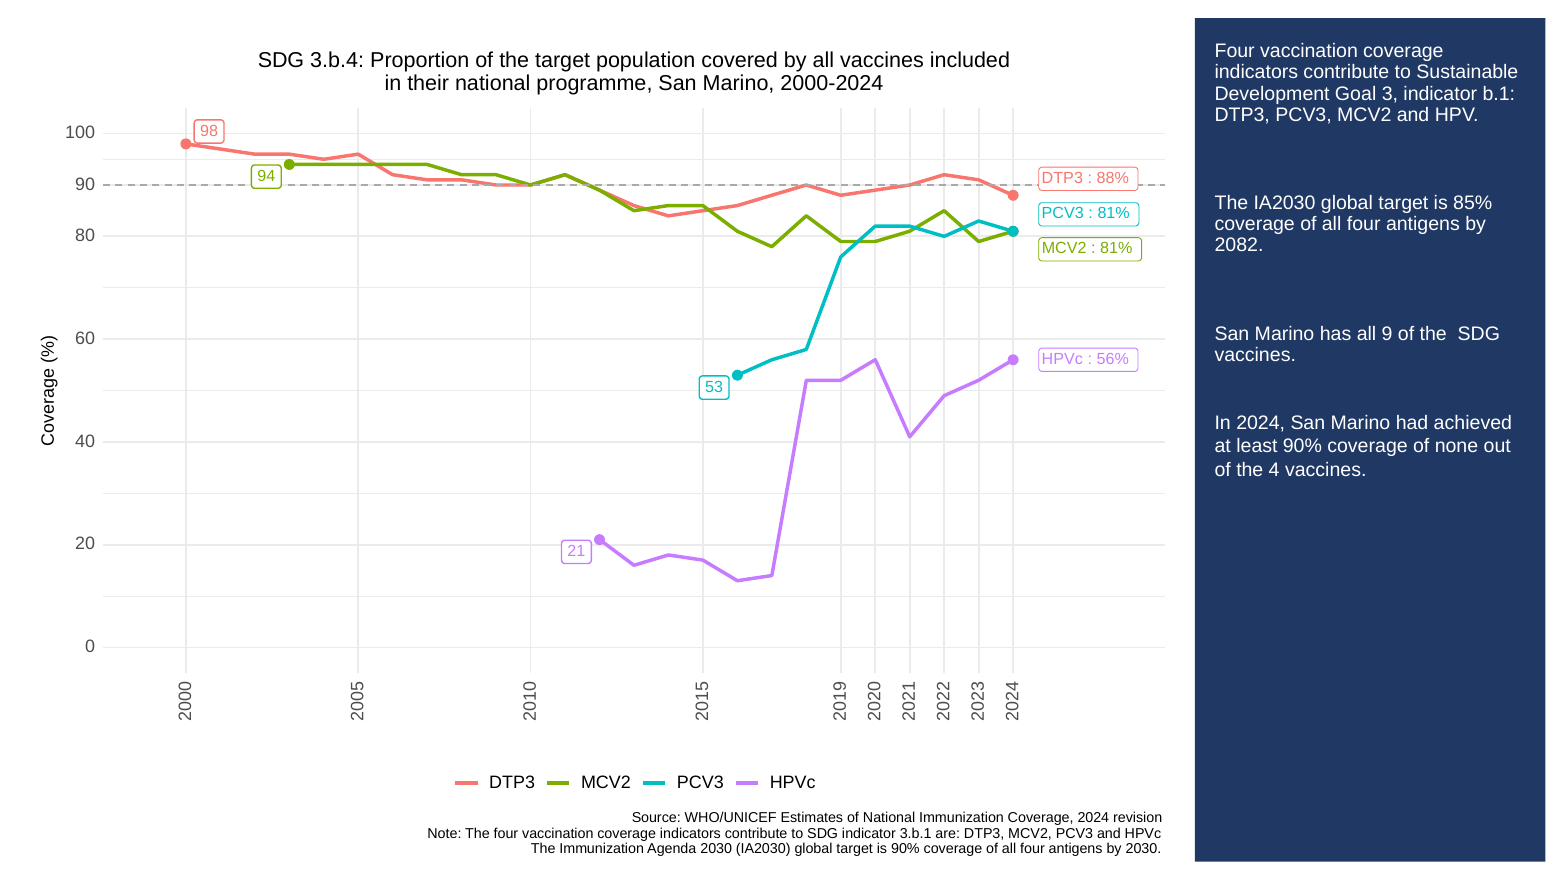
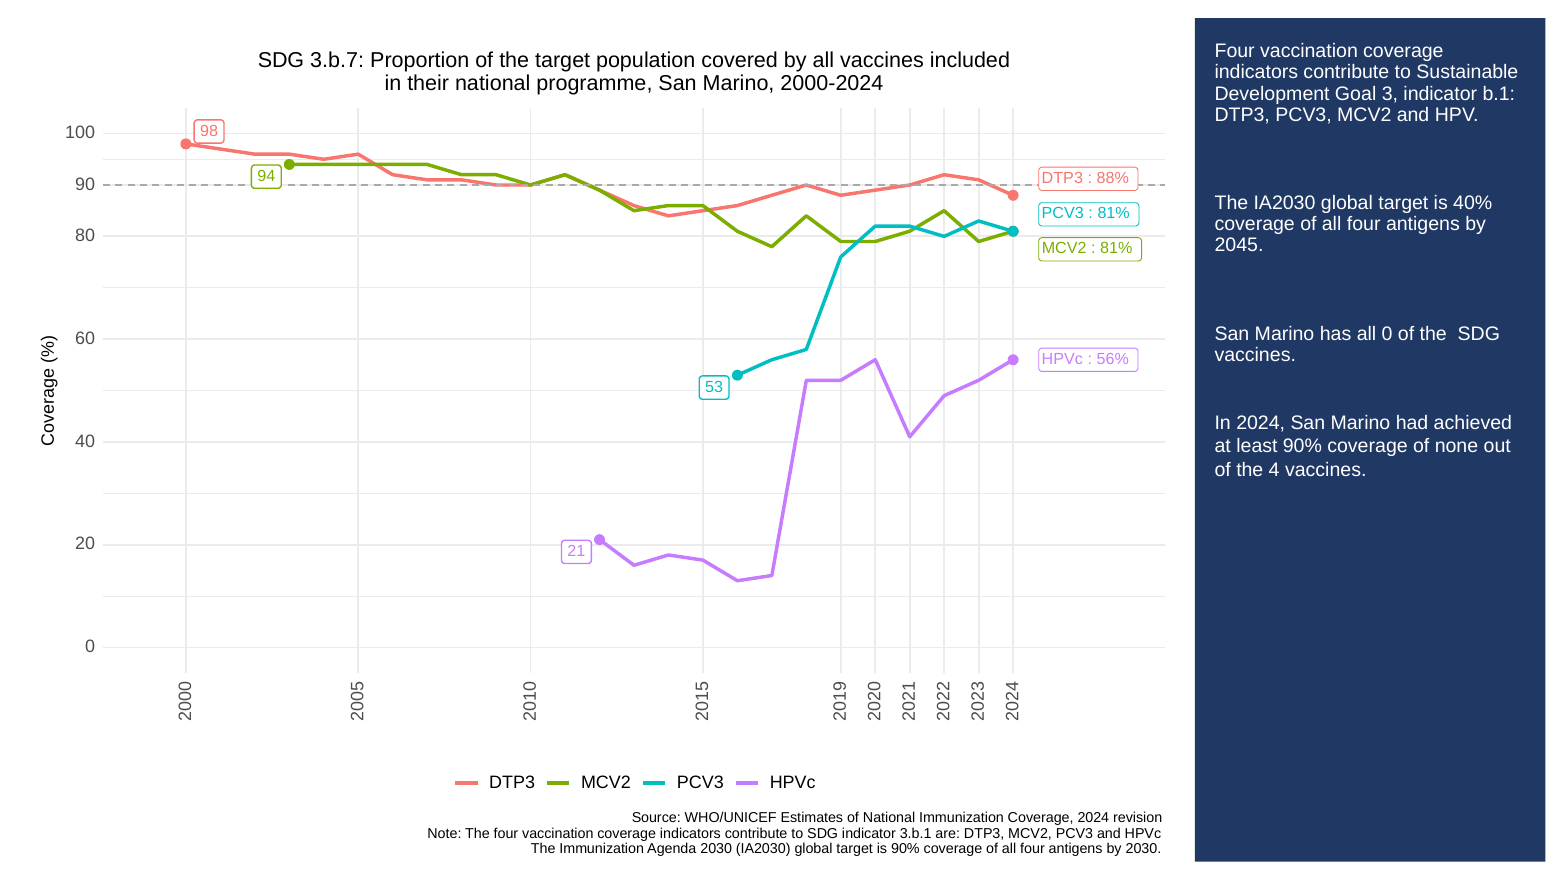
3.b.4: 3.b.4 -> 3.b.7
85%: 85% -> 40%
2082: 2082 -> 2045
all 9: 9 -> 0
